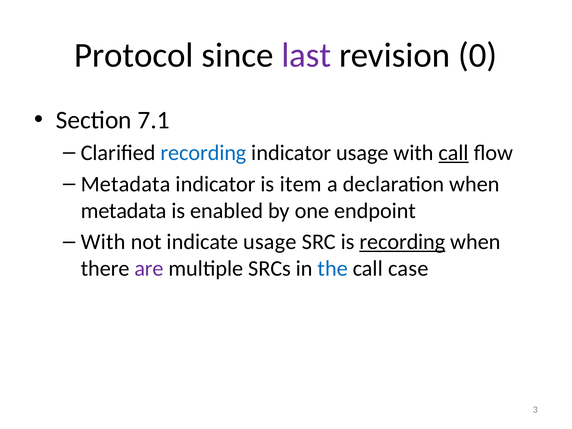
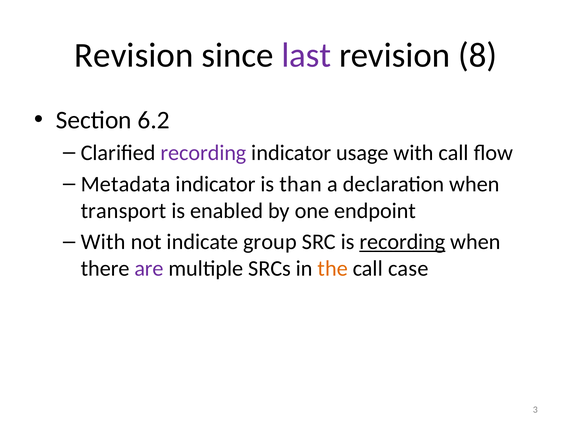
Protocol at (134, 55): Protocol -> Revision
0: 0 -> 8
7.1: 7.1 -> 6.2
recording at (204, 153) colour: blue -> purple
call at (454, 153) underline: present -> none
item: item -> than
metadata at (124, 211): metadata -> transport
indicate usage: usage -> group
the colour: blue -> orange
